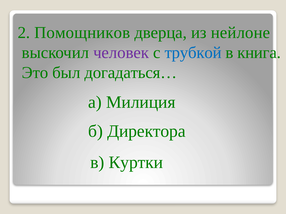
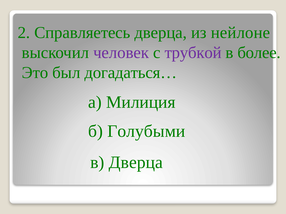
Помощников: Помощников -> Справляетесь
трубкой colour: blue -> purple
книга: книга -> более
Директора: Директора -> Голубыми
в Куртки: Куртки -> Дверца
